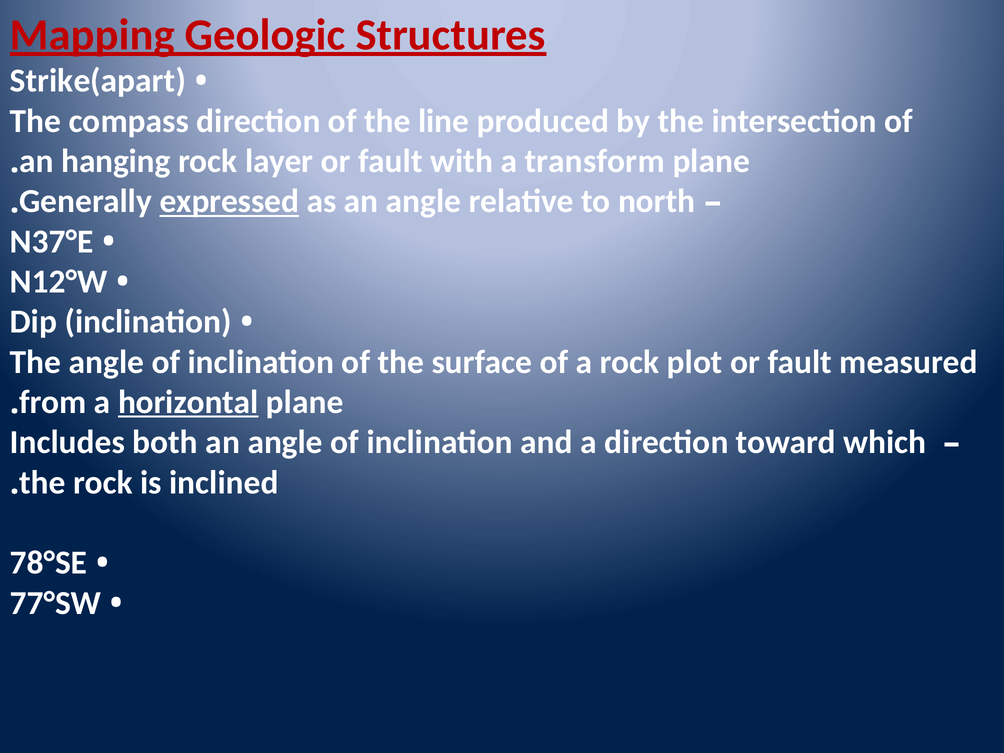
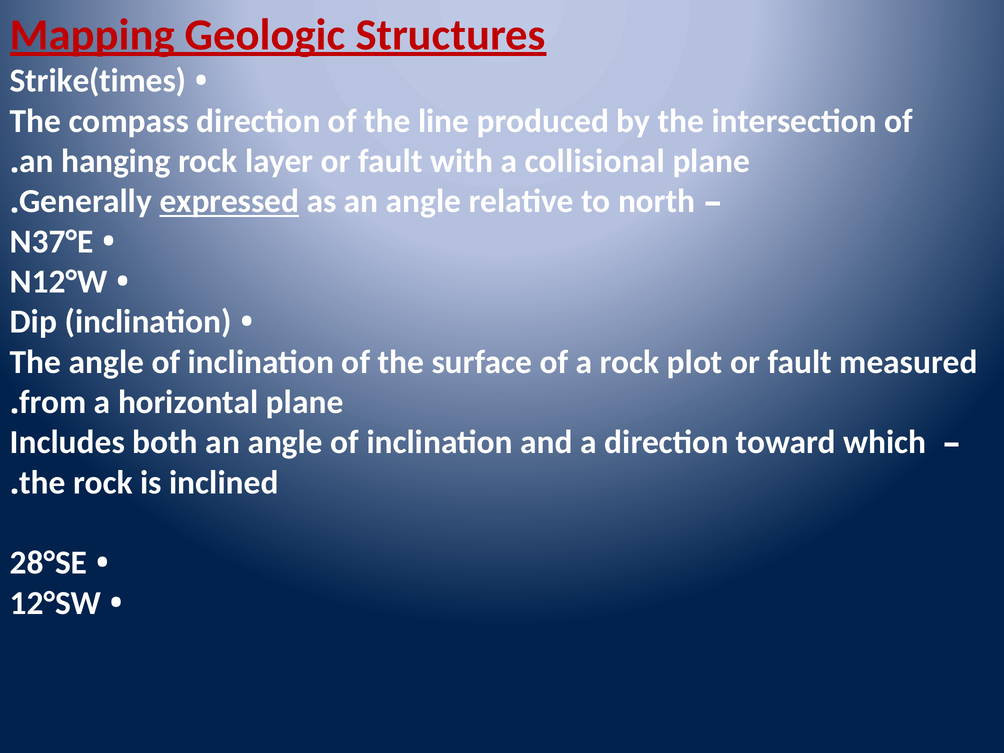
Strike(apart: Strike(apart -> Strike(times
transform: transform -> collisional
horizontal underline: present -> none
78°SE: 78°SE -> 28°SE
77°SW: 77°SW -> 12°SW
